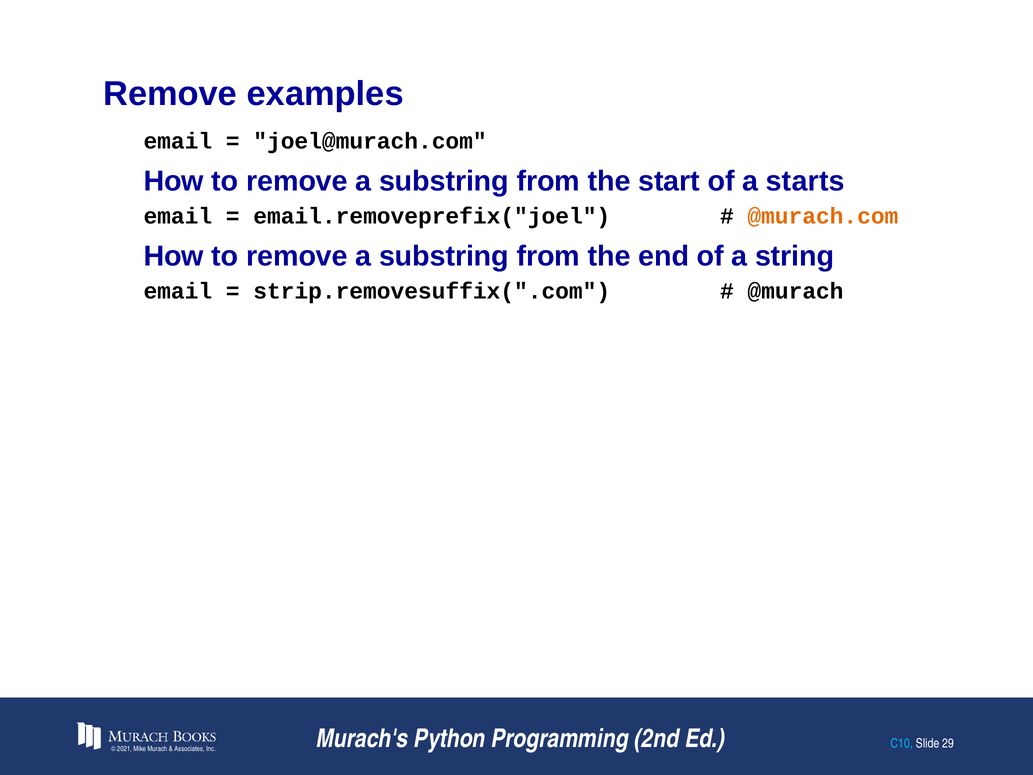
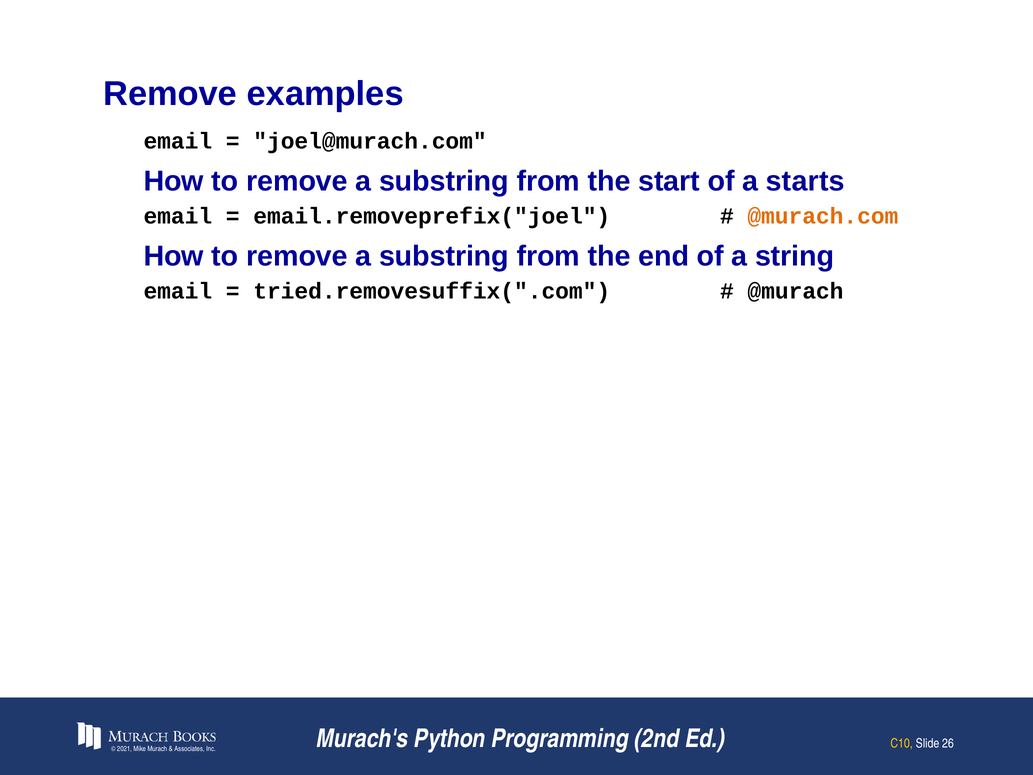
strip.removesuffix(".com: strip.removesuffix(".com -> tried.removesuffix(".com
C10 colour: light blue -> yellow
29: 29 -> 26
